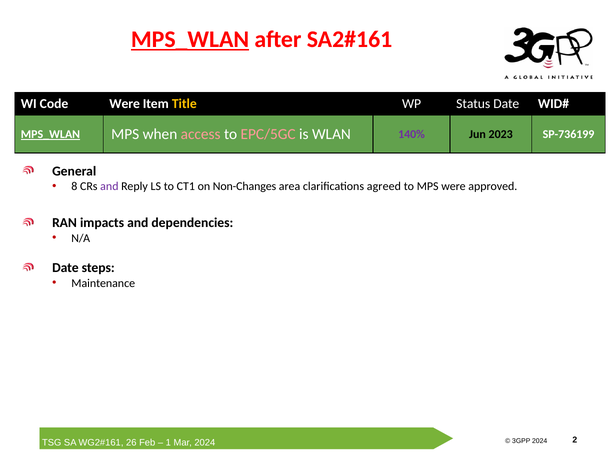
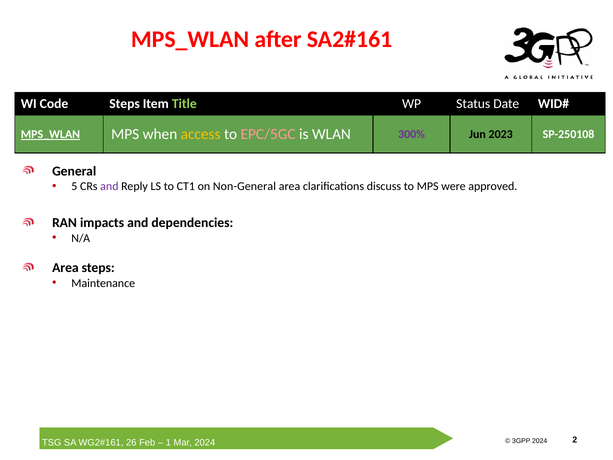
MPS_WLAN at (190, 40) underline: present -> none
Code Were: Were -> Steps
Title colour: yellow -> light green
access colour: pink -> yellow
140%: 140% -> 300%
SP-736199: SP-736199 -> SP-250108
8: 8 -> 5
Non-Changes: Non-Changes -> Non-General
agreed: agreed -> discuss
Date at (65, 268): Date -> Area
